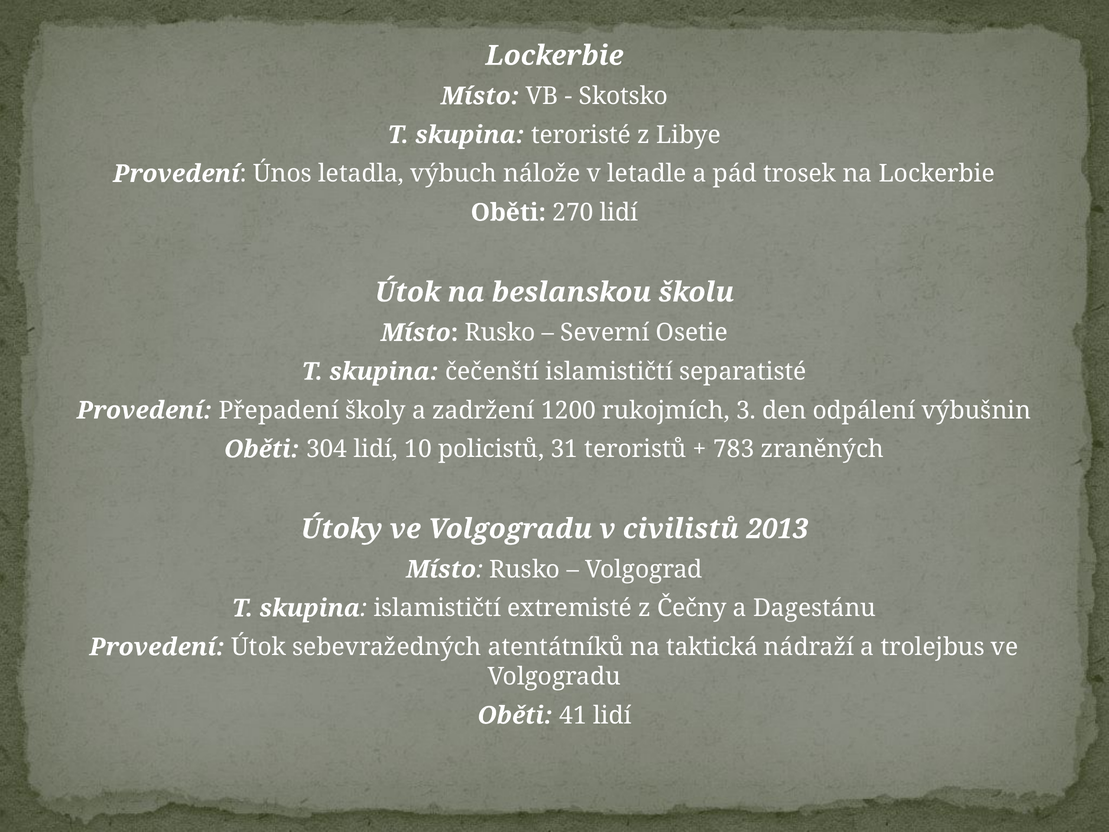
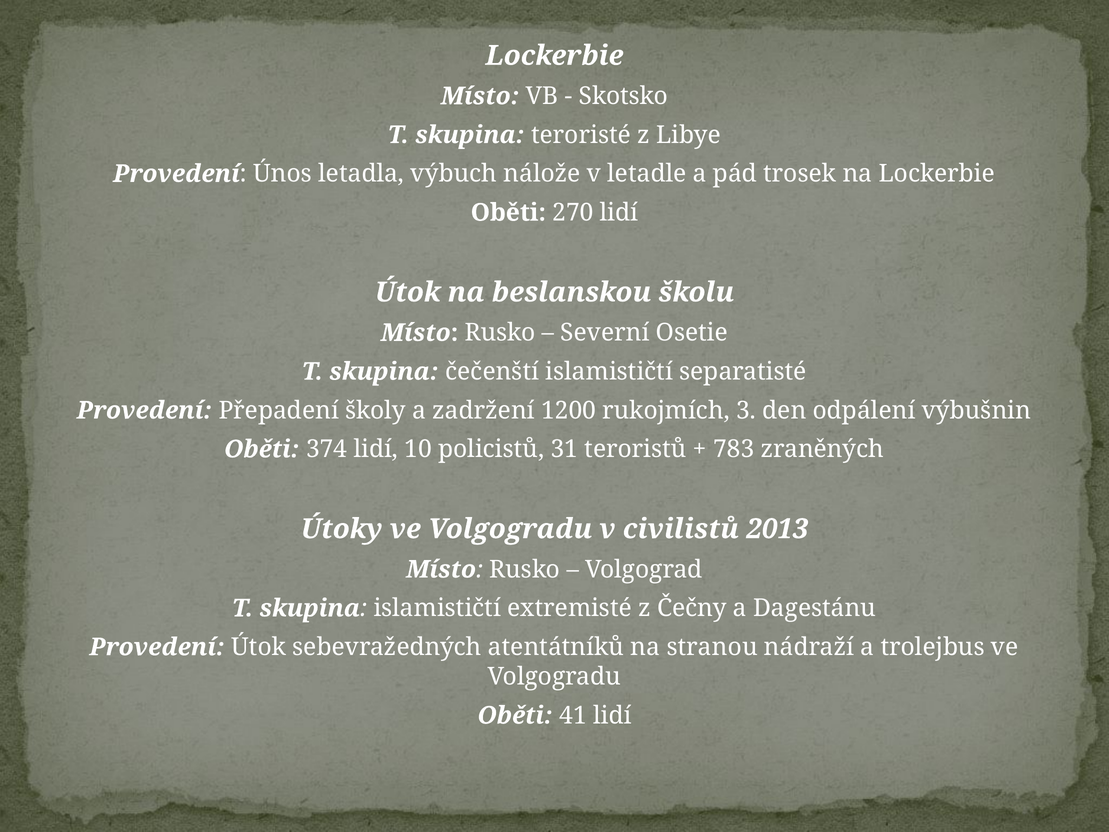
304: 304 -> 374
taktická: taktická -> stranou
